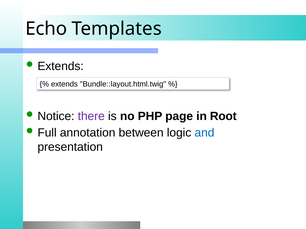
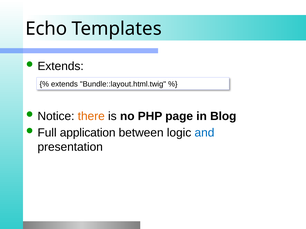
there colour: purple -> orange
Root: Root -> Blog
annotation: annotation -> application
